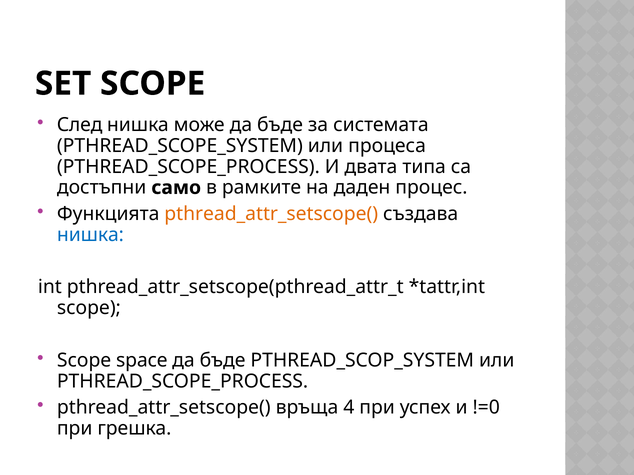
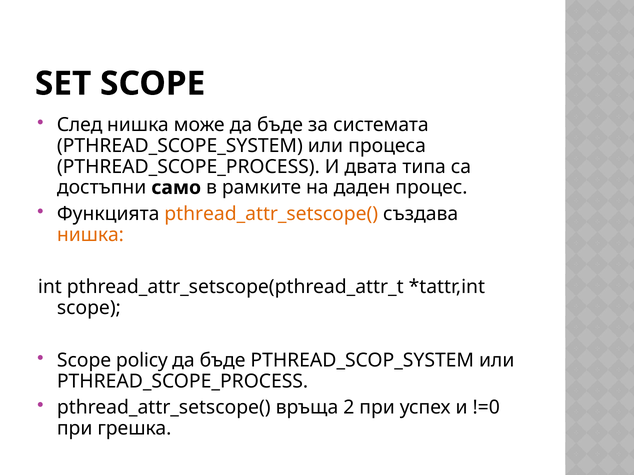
нишка at (90, 235) colour: blue -> orange
space: space -> policy
4: 4 -> 2
